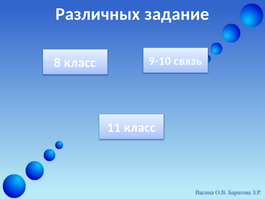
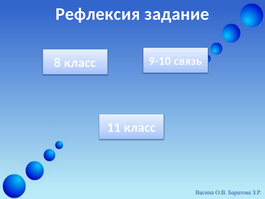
Различных: Различных -> Рефлексия
